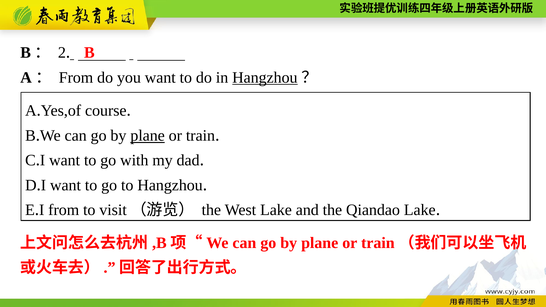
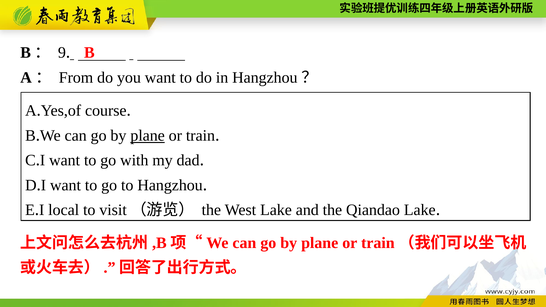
2: 2 -> 9
Hangzhou at (265, 78) underline: present -> none
from at (64, 210): from -> local
